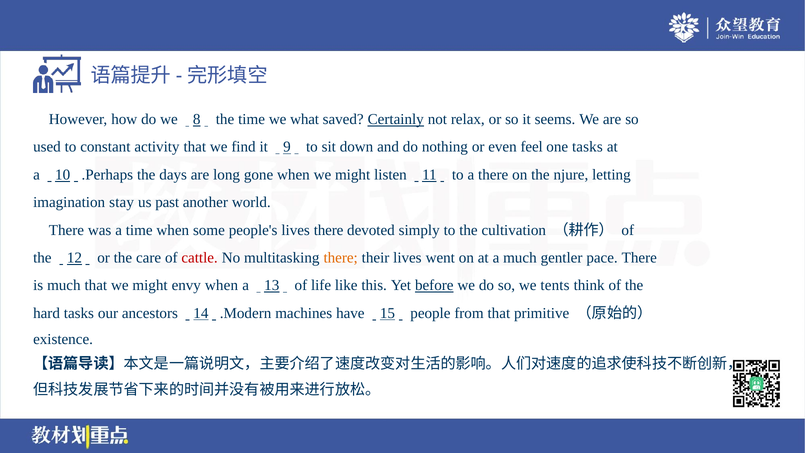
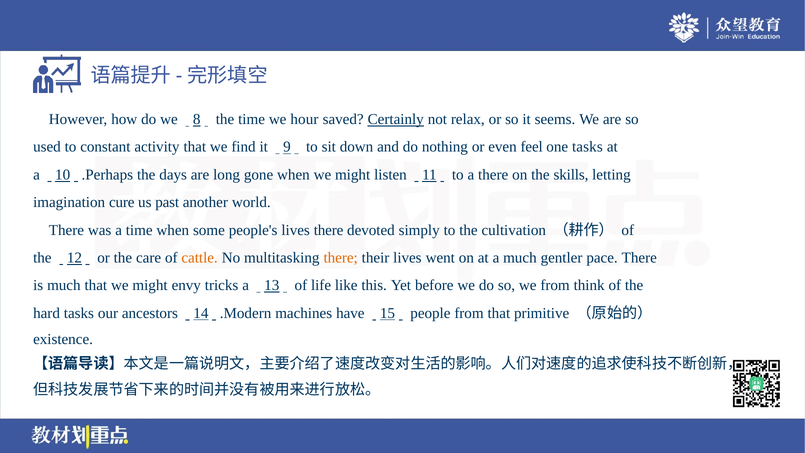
what: what -> hour
njure: njure -> skills
stay: stay -> cure
cattle colour: red -> orange
envy when: when -> tricks
before underline: present -> none
we tents: tents -> from
